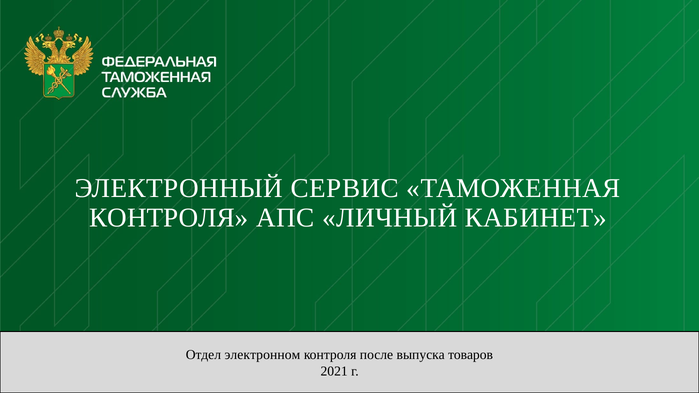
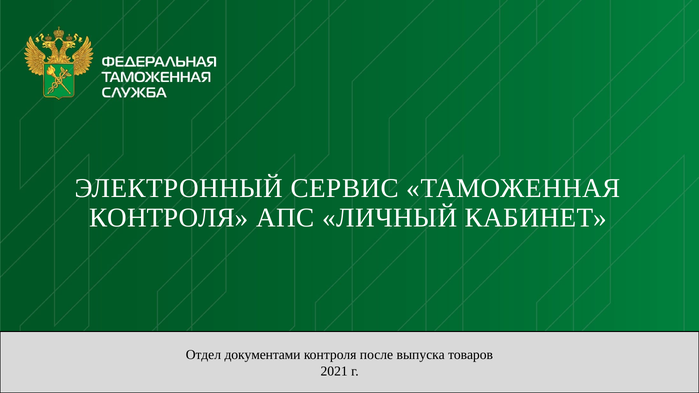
электронном: электронном -> документами
